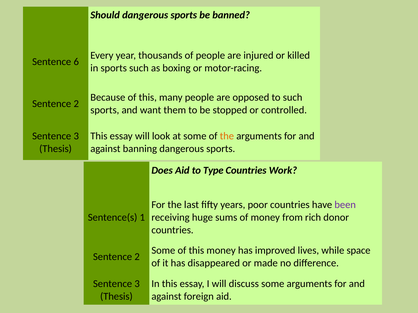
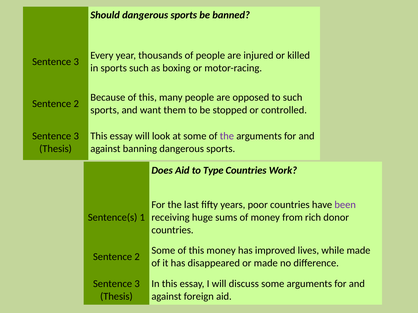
6 at (76, 62): 6 -> 3
the at (227, 136) colour: orange -> purple
while space: space -> made
